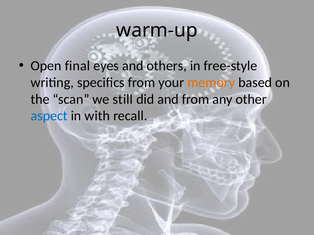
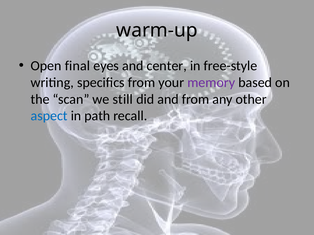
others: others -> center
memory colour: orange -> purple
with: with -> path
